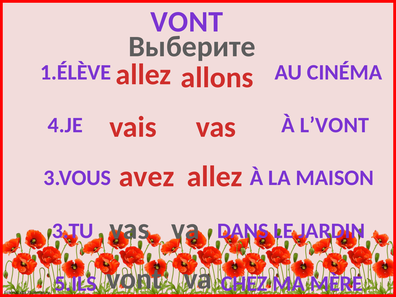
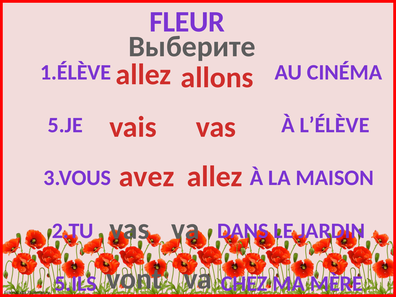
VONT at (187, 22): VONT -> FLEUR
4.JE: 4.JE -> 5.JE
L’VONT: L’VONT -> L’ÉLÈVE
3.TU: 3.TU -> 2.TU
